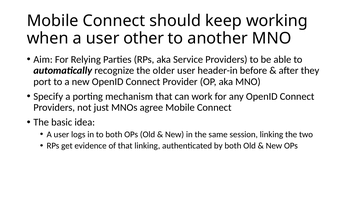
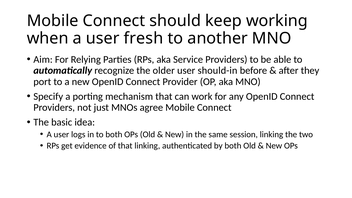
other: other -> fresh
header-in: header-in -> should-in
